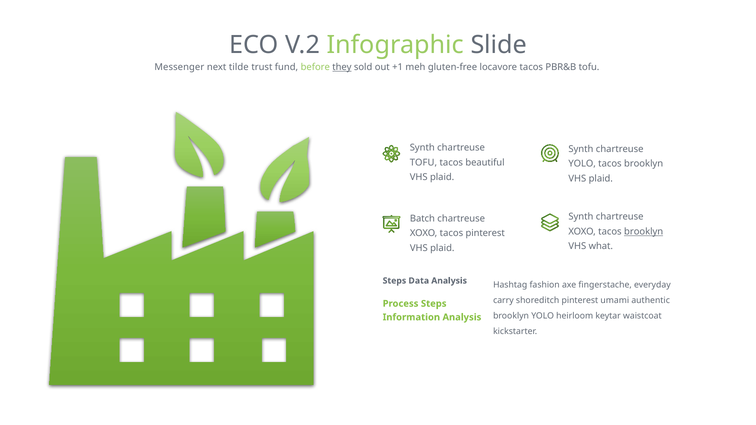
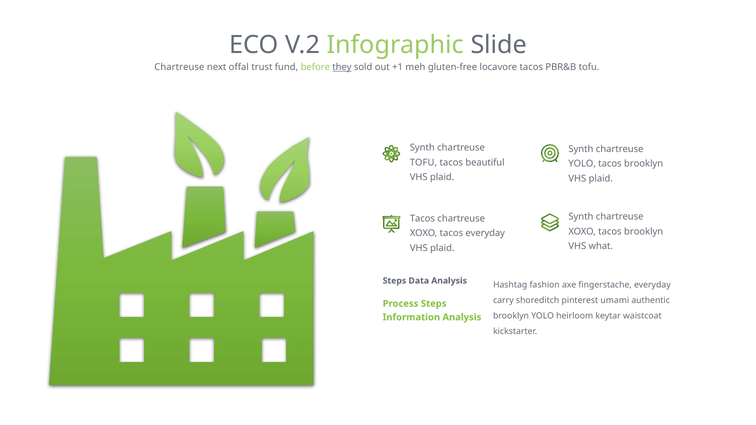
Messenger at (179, 67): Messenger -> Chartreuse
tilde: tilde -> offal
Batch at (422, 219): Batch -> Tacos
brooklyn at (644, 232) underline: present -> none
tacos pinterest: pinterest -> everyday
